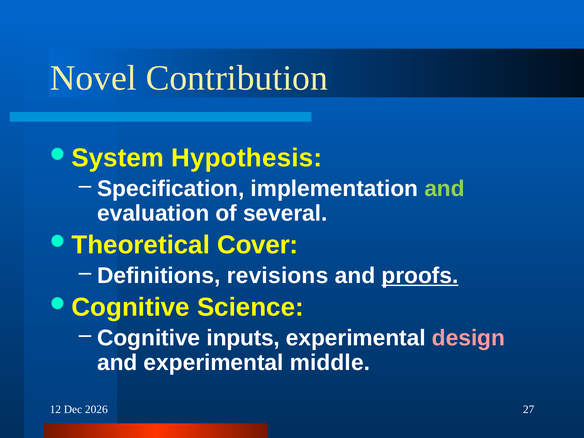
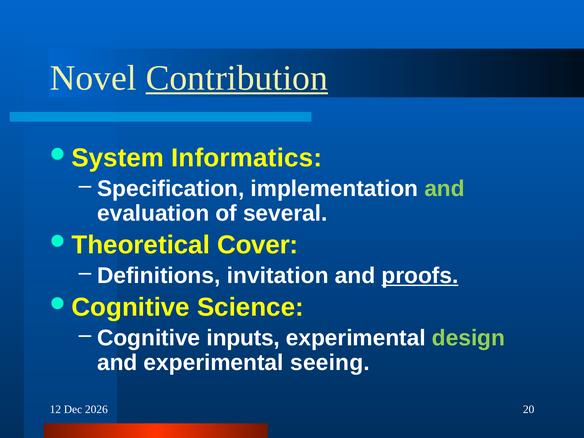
Contribution underline: none -> present
Hypothesis: Hypothesis -> Informatics
revisions: revisions -> invitation
design colour: pink -> light green
middle: middle -> seeing
27: 27 -> 20
